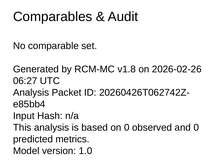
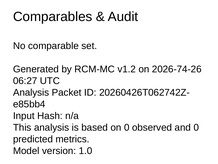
v1.8: v1.8 -> v1.2
2026-02-26: 2026-02-26 -> 2026-74-26
